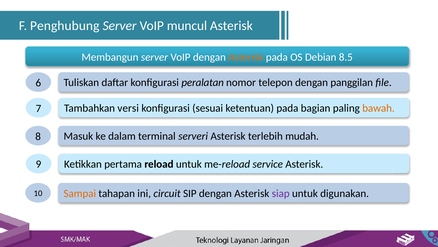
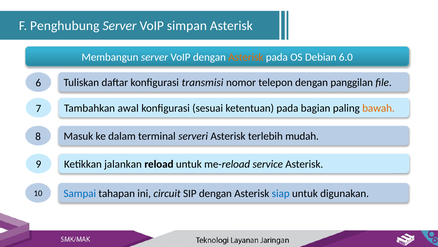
muncul: muncul -> simpan
8.5: 8.5 -> 6.0
peralatan: peralatan -> transmisi
versi: versi -> awal
pertama: pertama -> jalankan
Sampai colour: orange -> blue
siap colour: purple -> blue
